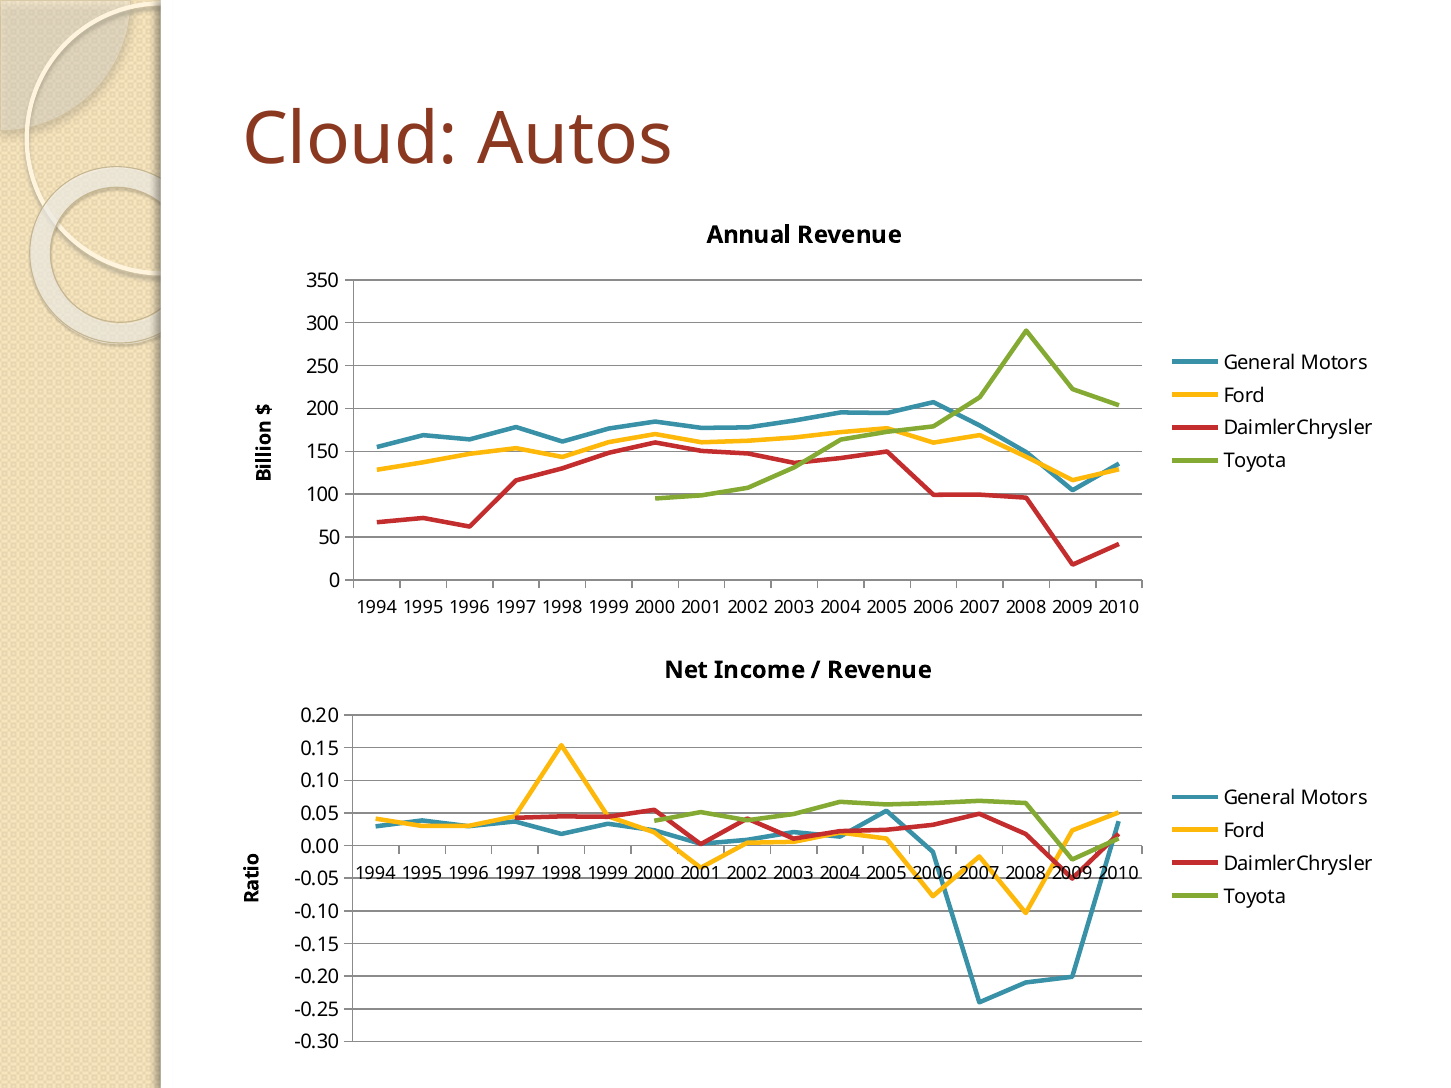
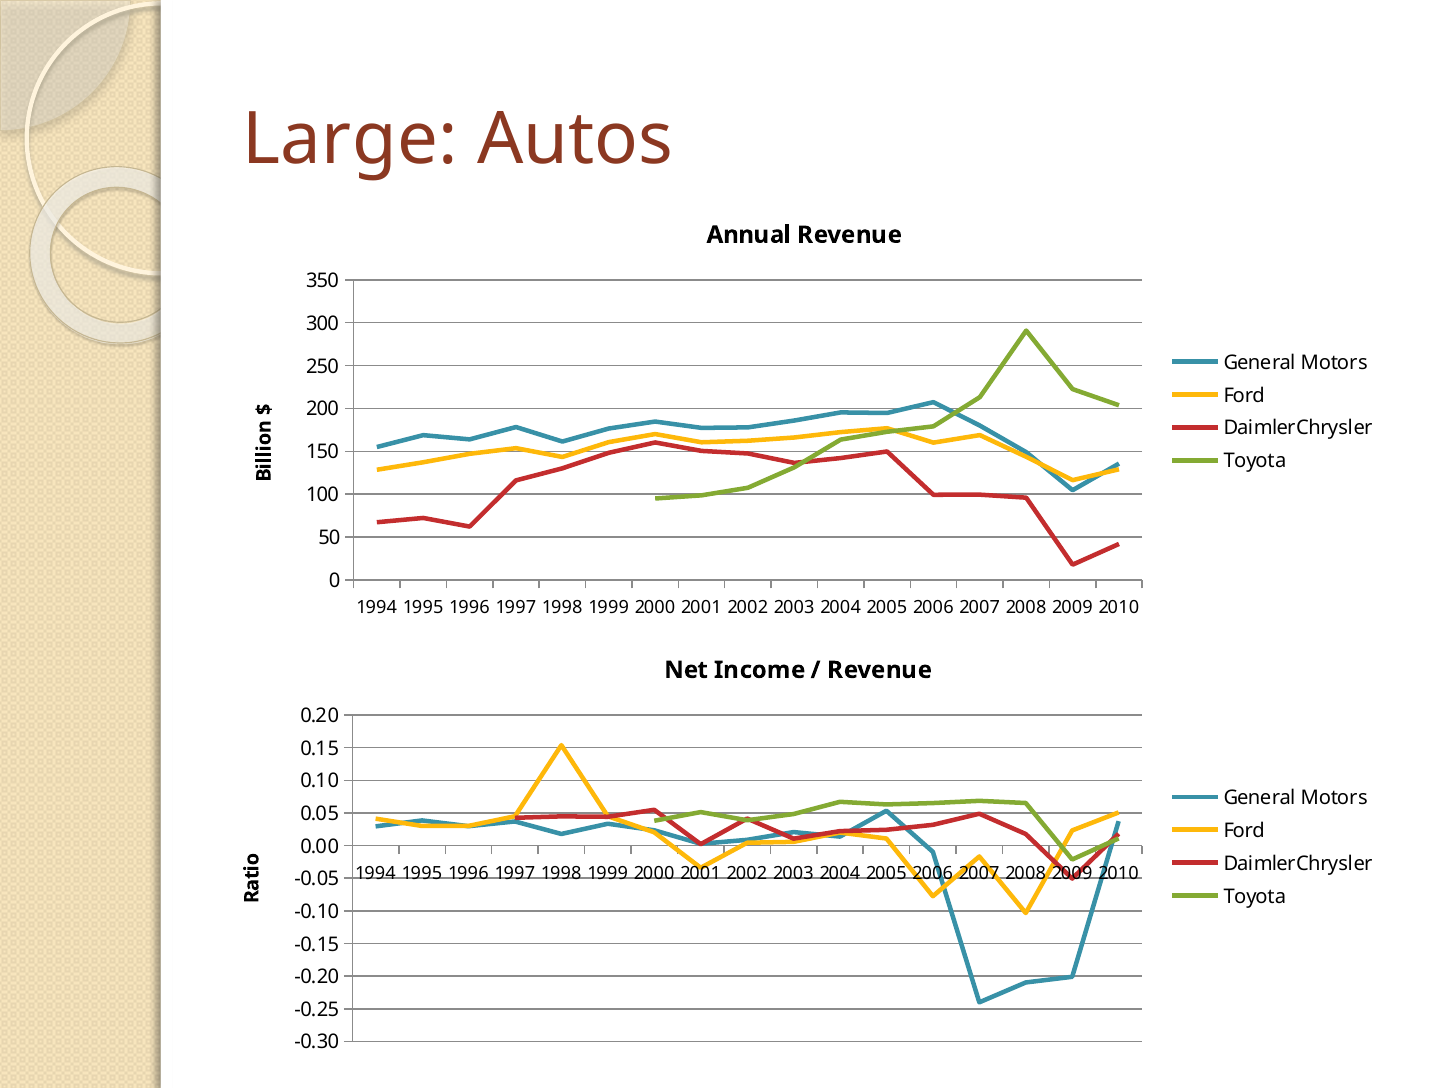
Cloud: Cloud -> Large
